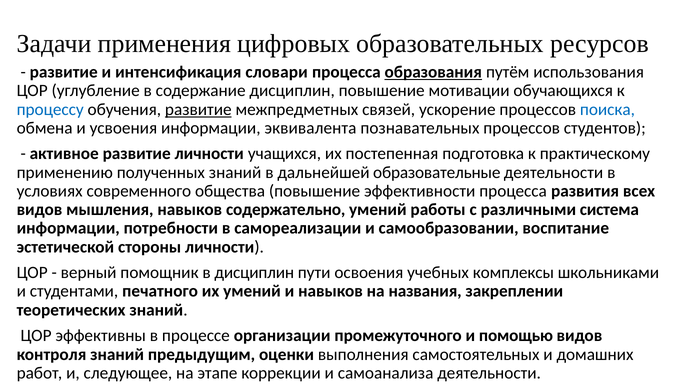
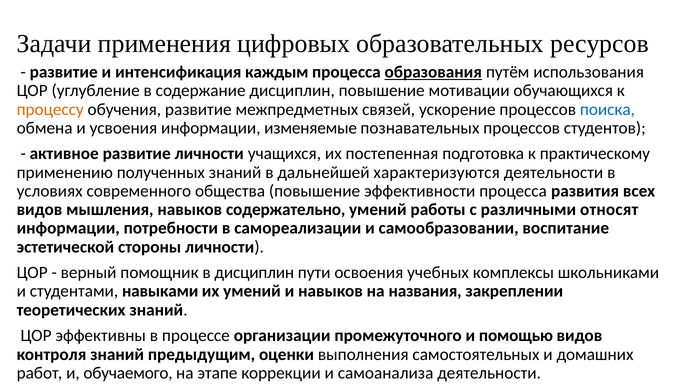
словари: словари -> каждым
процессу colour: blue -> orange
развитие at (198, 109) underline: present -> none
эквивалента: эквивалента -> изменяемые
образовательные: образовательные -> характеризуются
система: система -> относят
печатного: печатного -> навыками
следующее: следующее -> обучаемого
